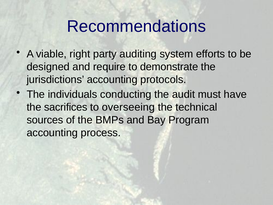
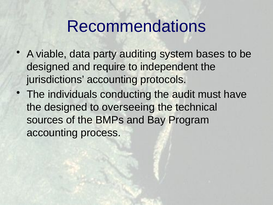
right: right -> data
efforts: efforts -> bases
demonstrate: demonstrate -> independent
the sacrifices: sacrifices -> designed
